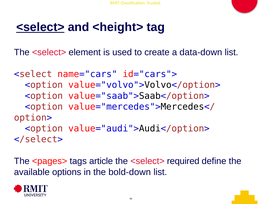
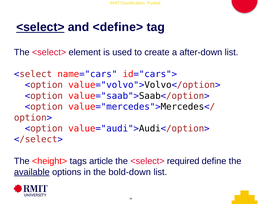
<height>: <height> -> <define>
data-down: data-down -> after-down
<pages>: <pages> -> <height>
available underline: none -> present
